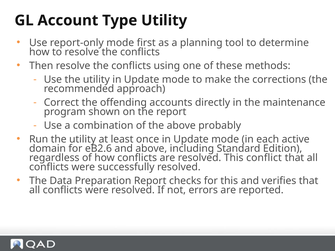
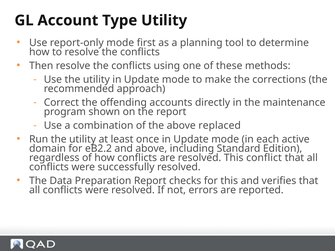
probably: probably -> replaced
eB2.6: eB2.6 -> eB2.2
